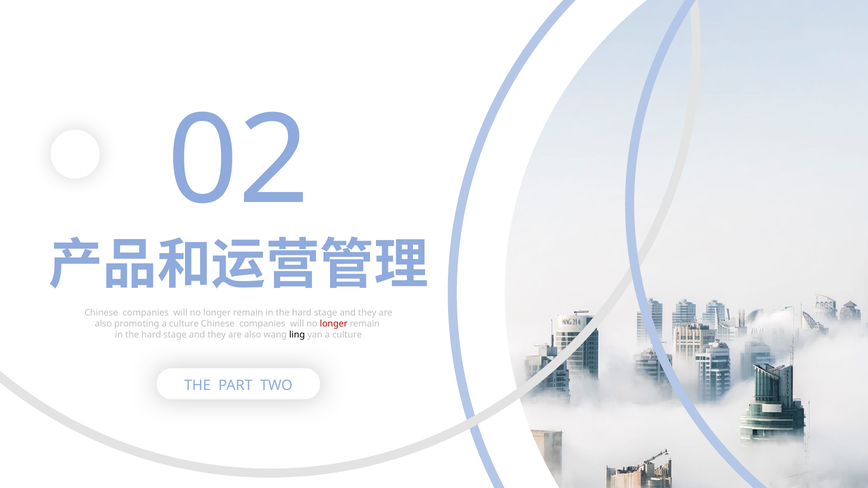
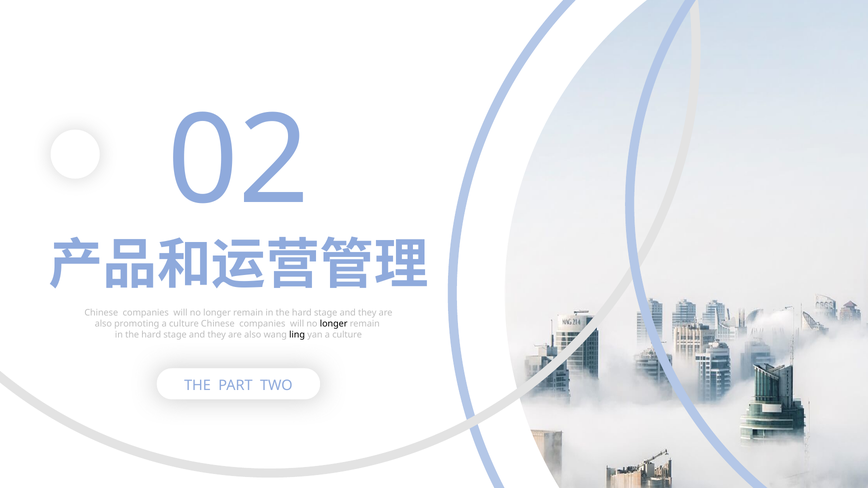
longer at (334, 324) colour: red -> black
